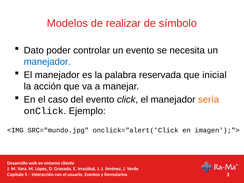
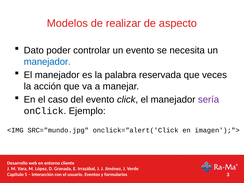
símbolo: símbolo -> aspecto
inicial: inicial -> veces
sería colour: orange -> purple
